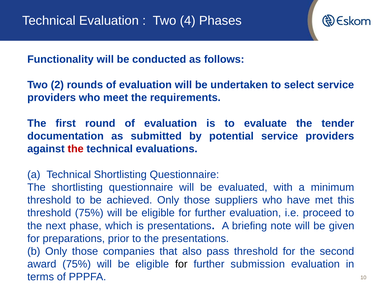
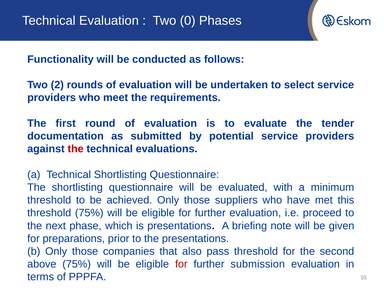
4: 4 -> 0
award: award -> above
for at (181, 264) colour: black -> red
